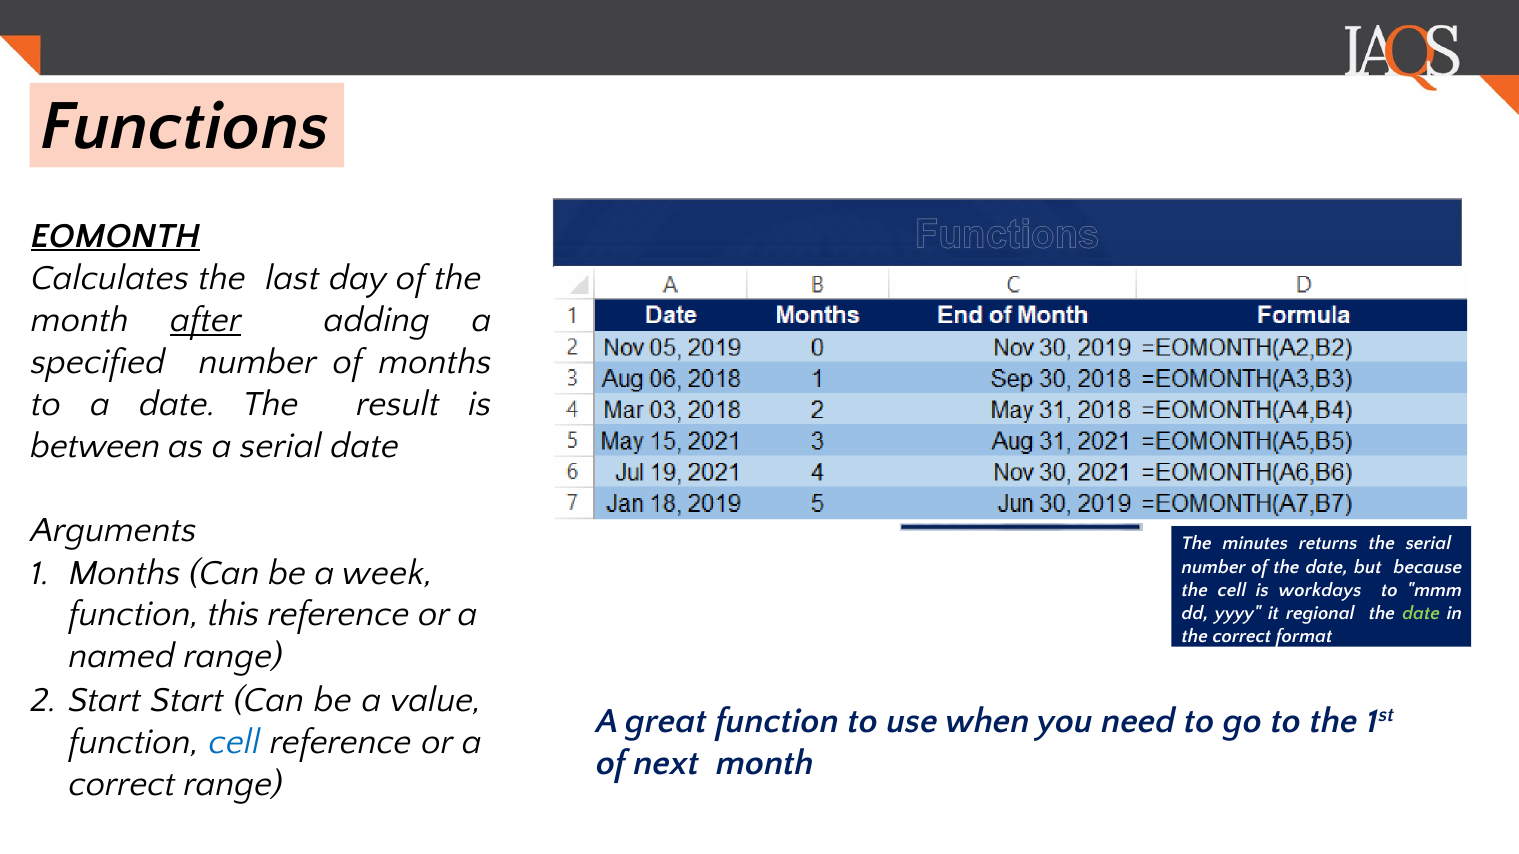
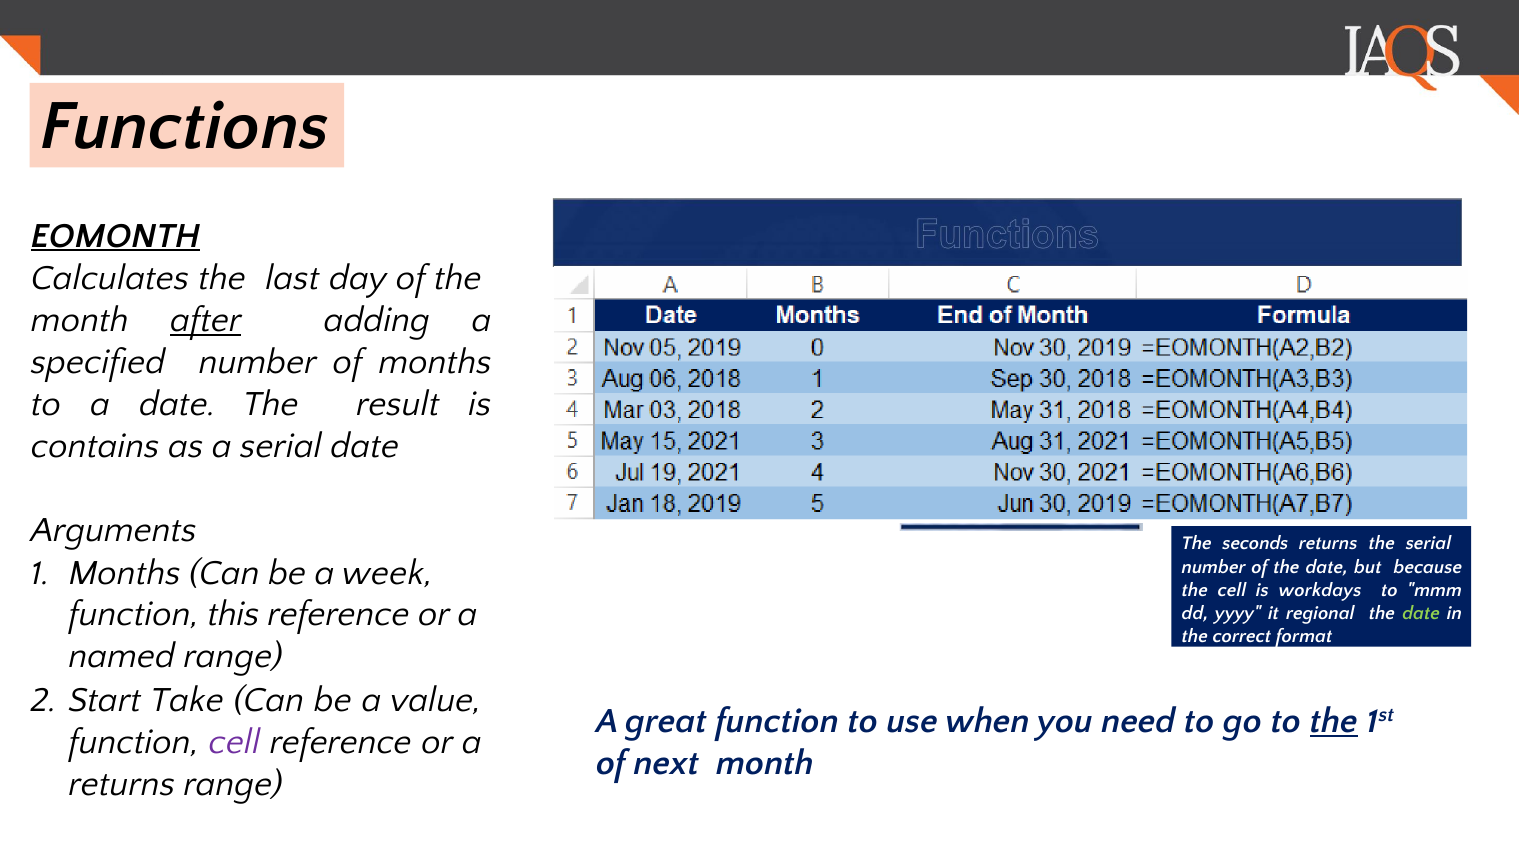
between: between -> contains
minutes: minutes -> seconds
Start Start: Start -> Take
the at (1334, 721) underline: none -> present
cell at (234, 742) colour: blue -> purple
correct at (122, 784): correct -> returns
